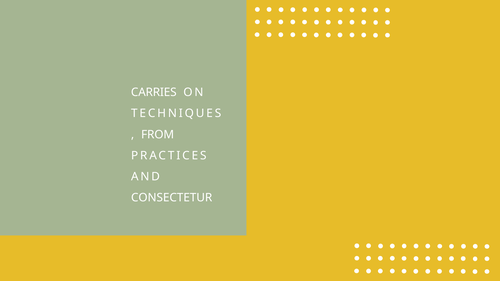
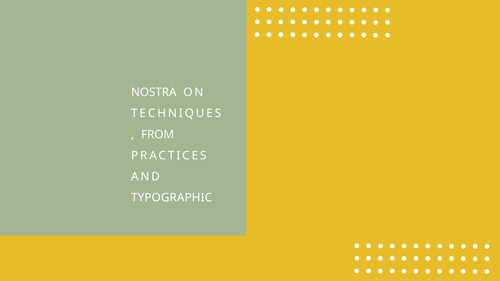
CARRIES: CARRIES -> NOSTRA
CONSECTETUR: CONSECTETUR -> TYPOGRAPHIC
